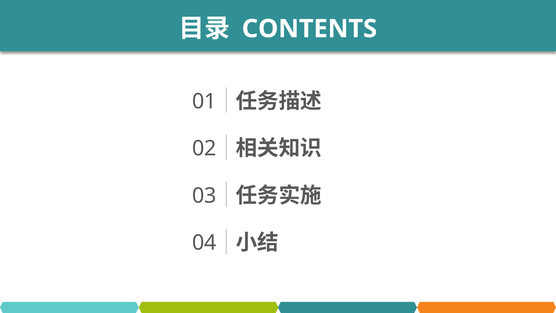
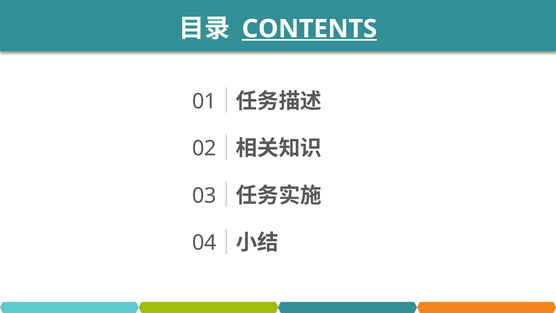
CONTENTS underline: none -> present
